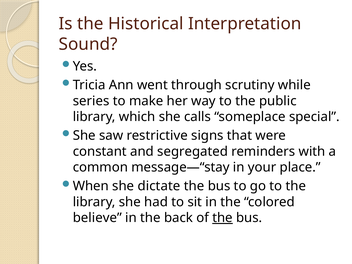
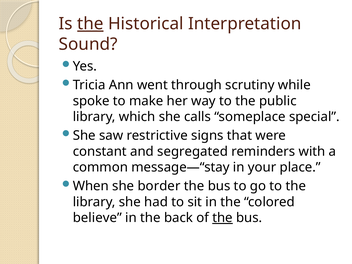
the at (90, 24) underline: none -> present
series: series -> spoke
dictate: dictate -> border
